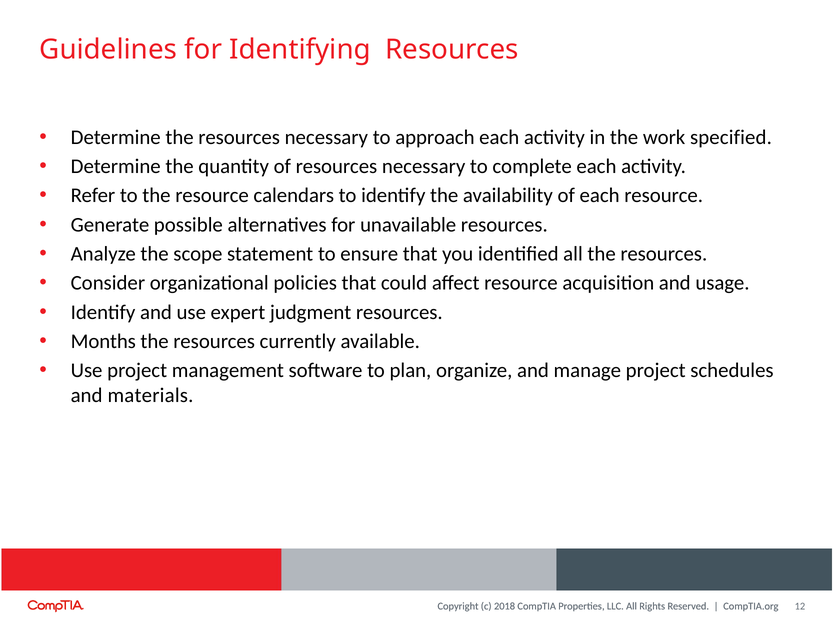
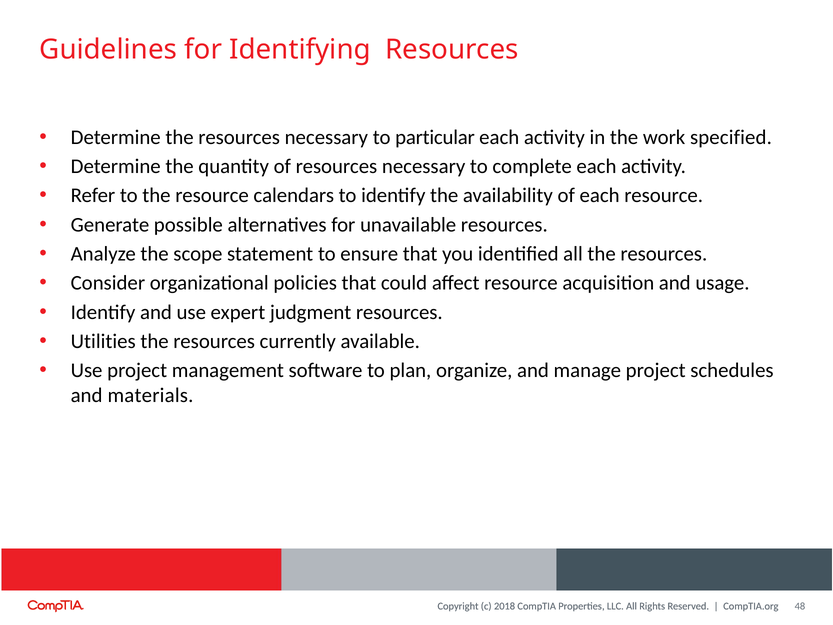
approach: approach -> particular
Months: Months -> Utilities
12: 12 -> 48
